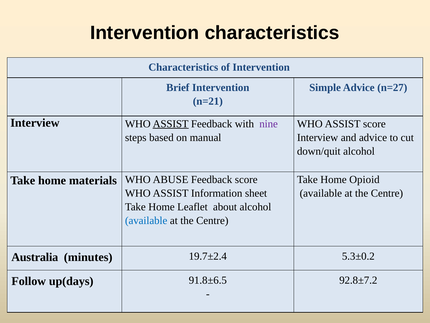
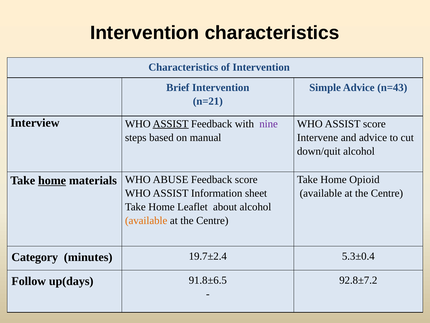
n=27: n=27 -> n=43
Interview at (318, 137): Interview -> Intervene
home at (52, 180) underline: none -> present
available at (146, 220) colour: blue -> orange
Australia: Australia -> Category
5.3±0.2: 5.3±0.2 -> 5.3±0.4
